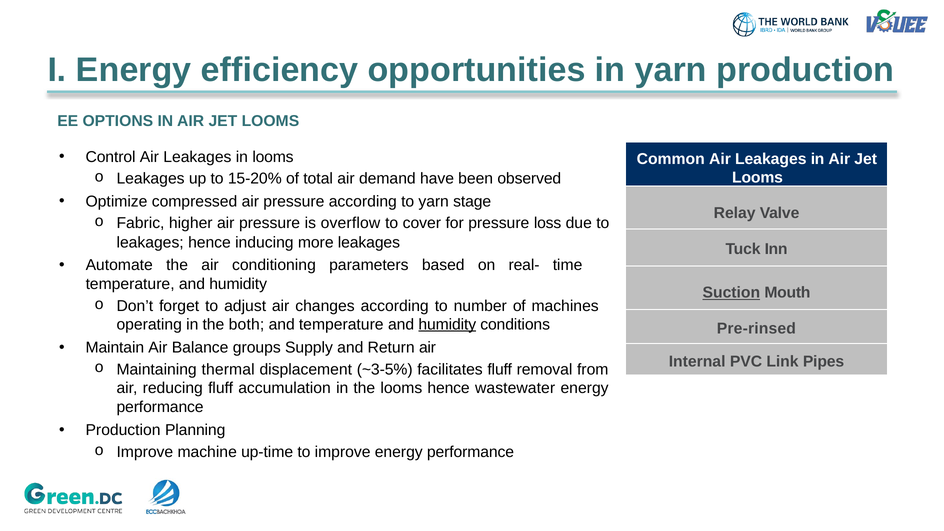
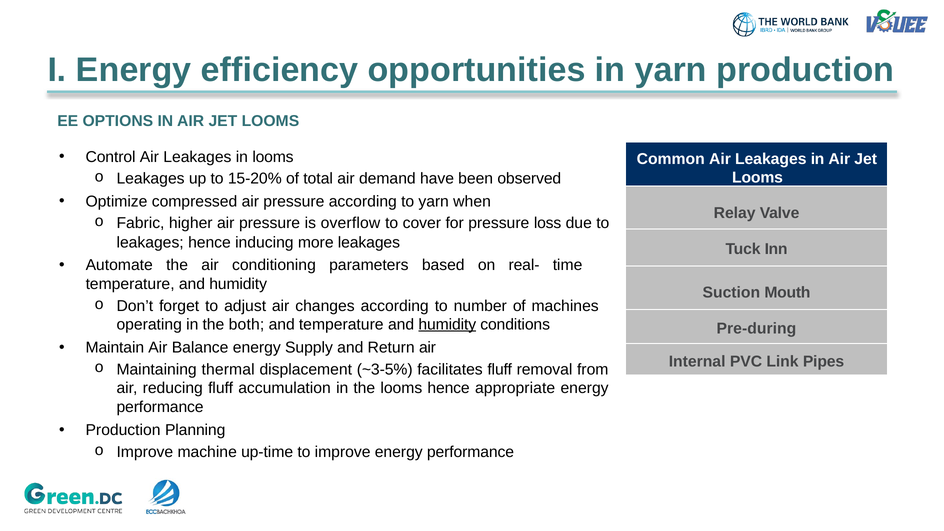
stage: stage -> when
Suction underline: present -> none
Pre-rinsed: Pre-rinsed -> Pre-during
Balance groups: groups -> energy
wastewater: wastewater -> appropriate
